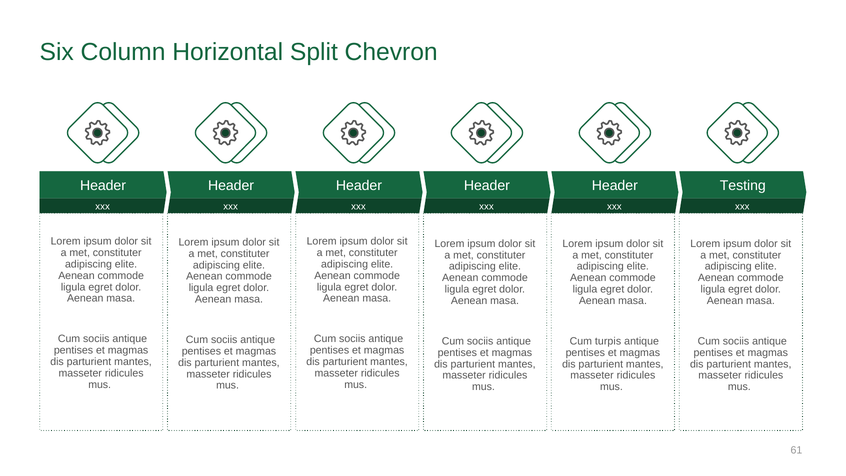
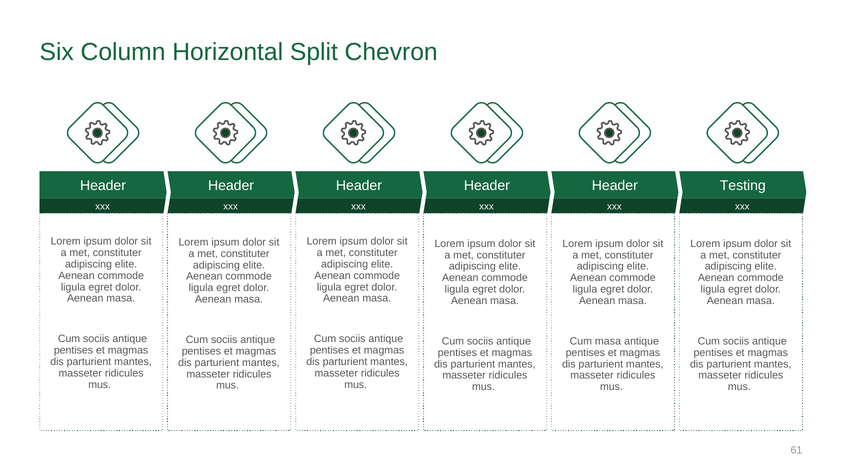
Cum turpis: turpis -> masa
